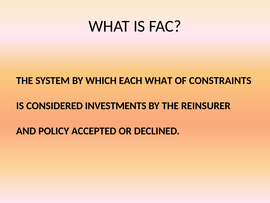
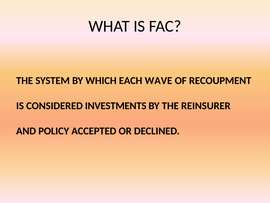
EACH WHAT: WHAT -> WAVE
CONSTRAINTS: CONSTRAINTS -> RECOUPMENT
